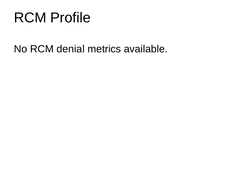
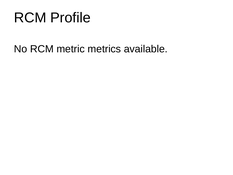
denial: denial -> metric
